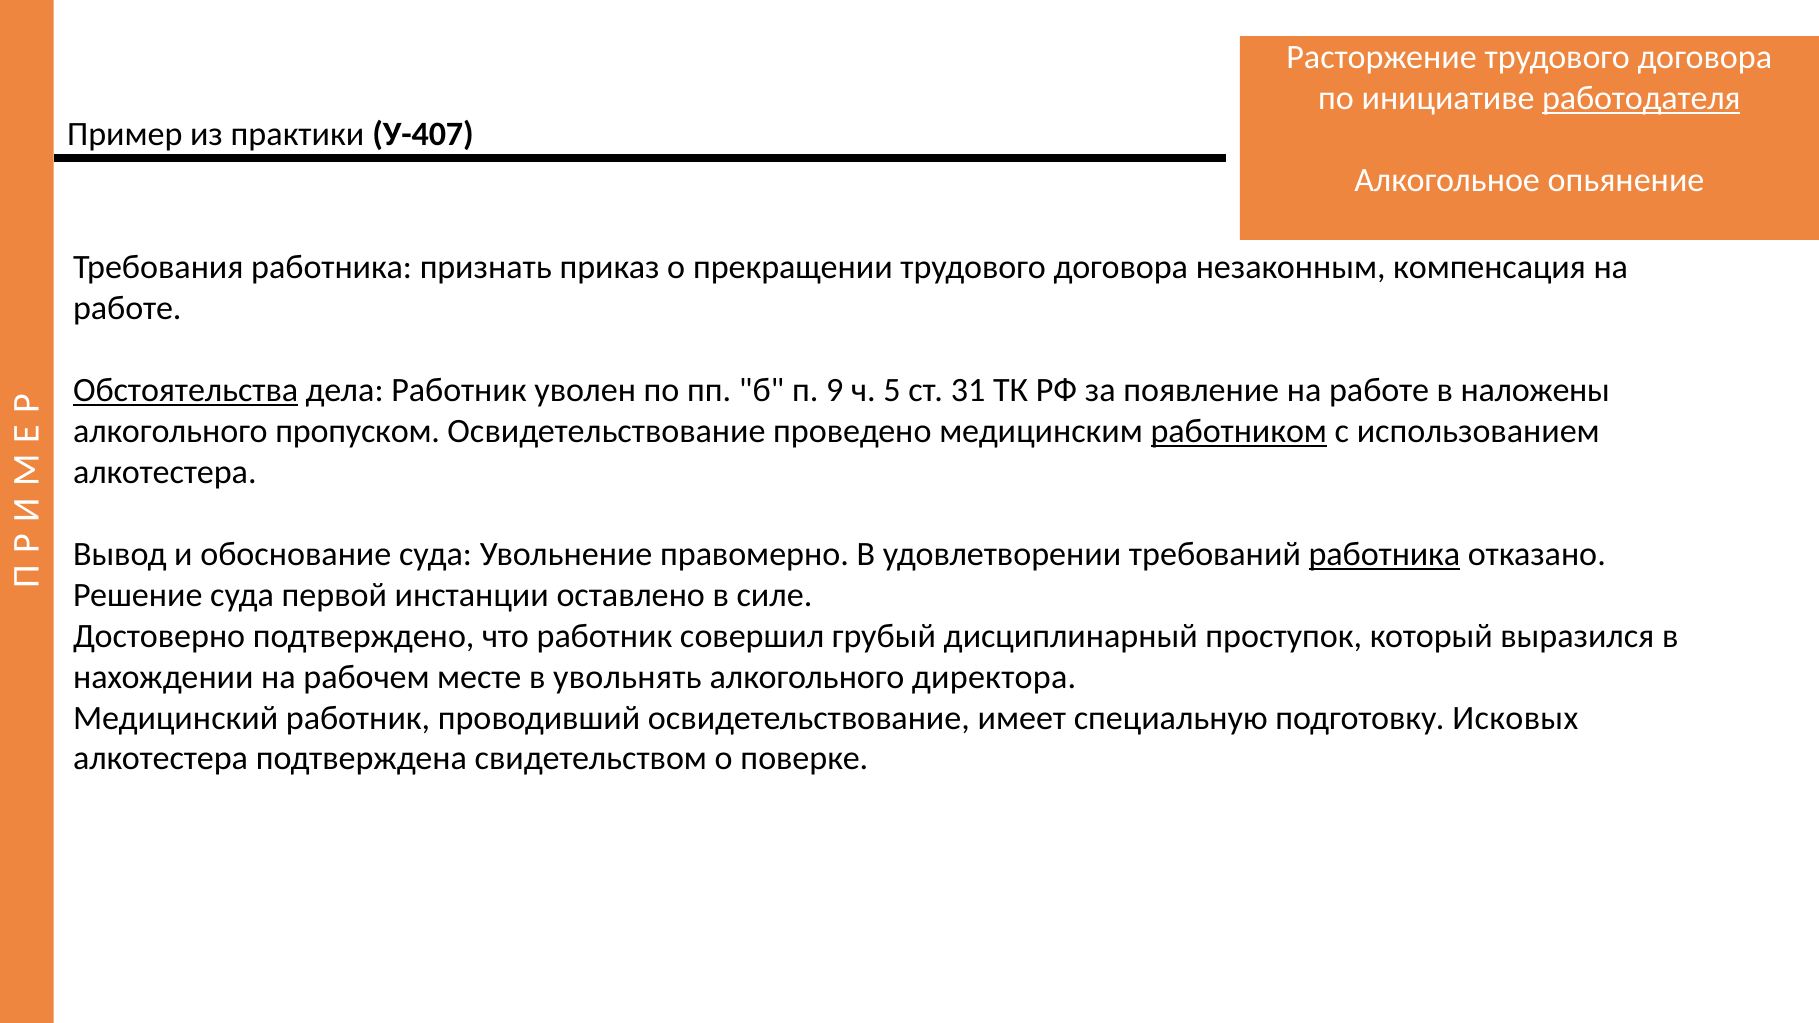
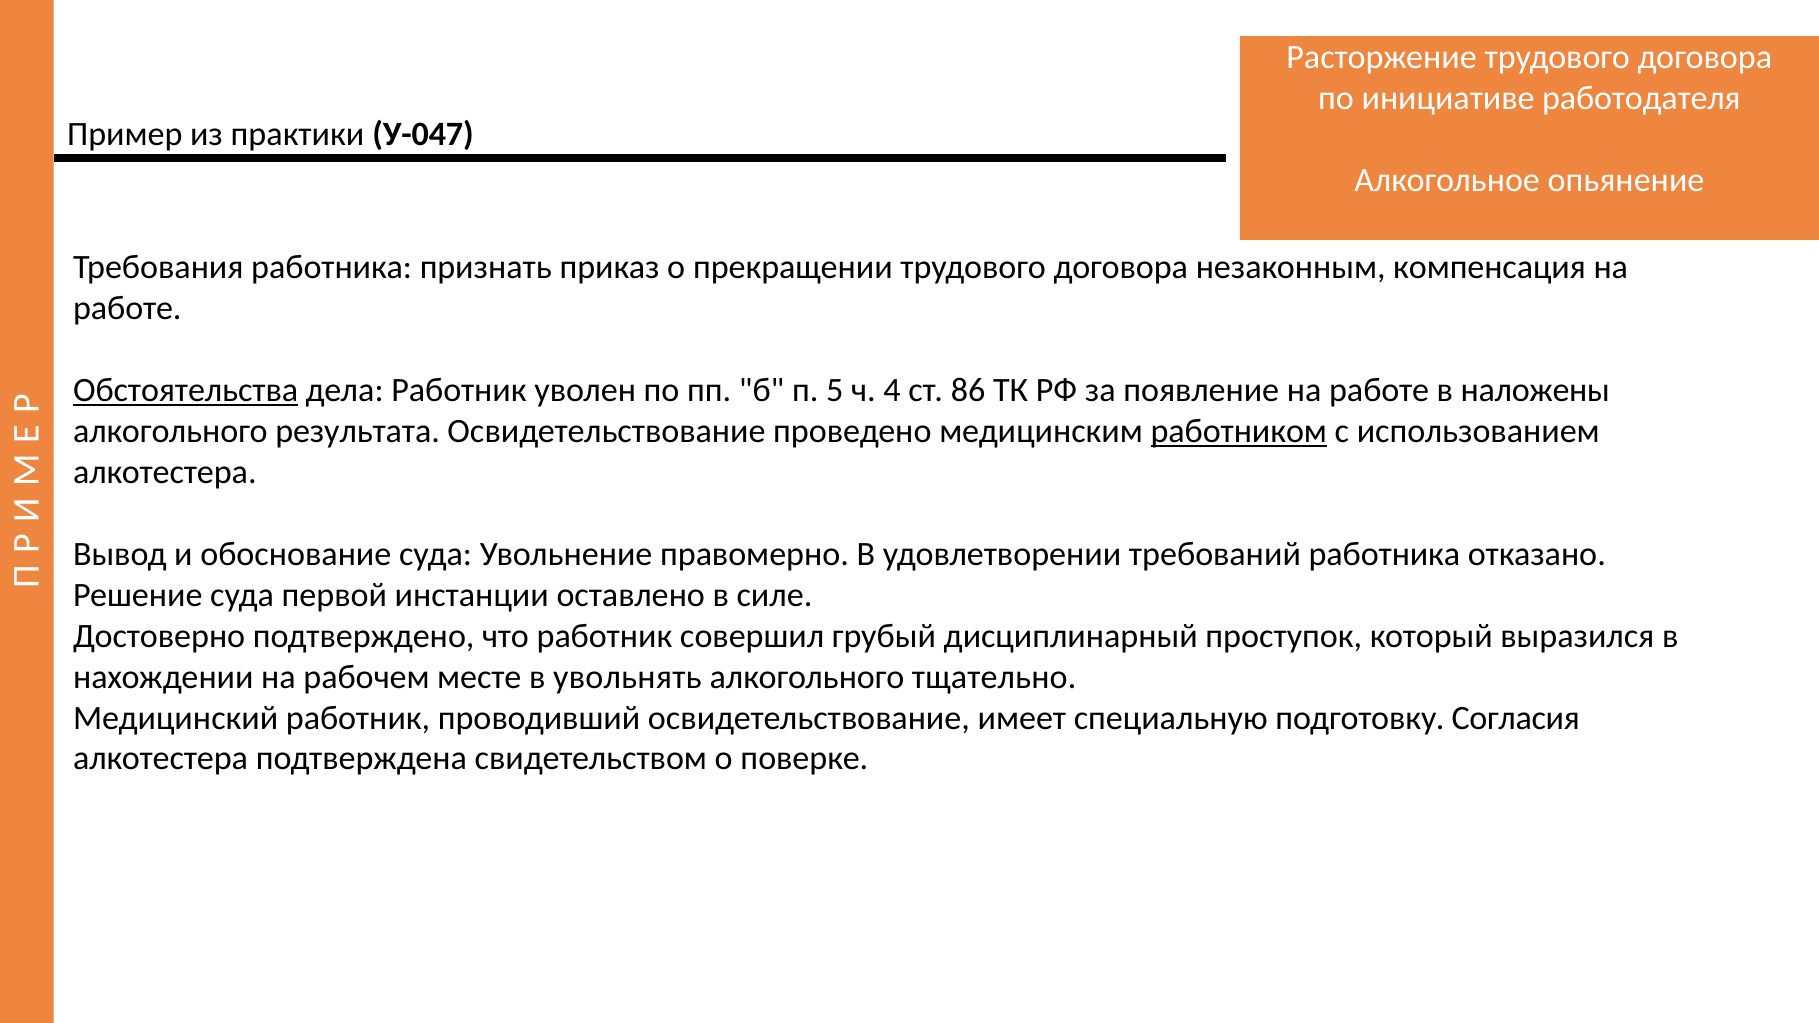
работодателя underline: present -> none
У-407: У-407 -> У-047
9: 9 -> 5
5: 5 -> 4
31: 31 -> 86
пропуском: пропуском -> результата
работника at (1384, 554) underline: present -> none
директора: директора -> тщательно
Исковых: Исковых -> Согласия
